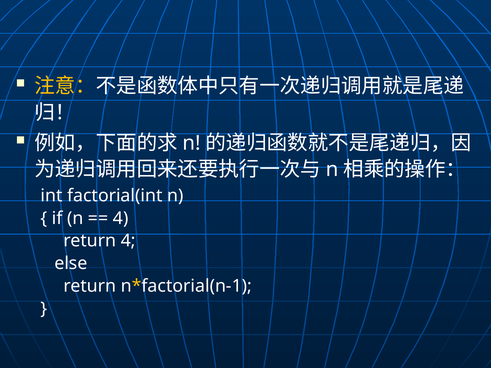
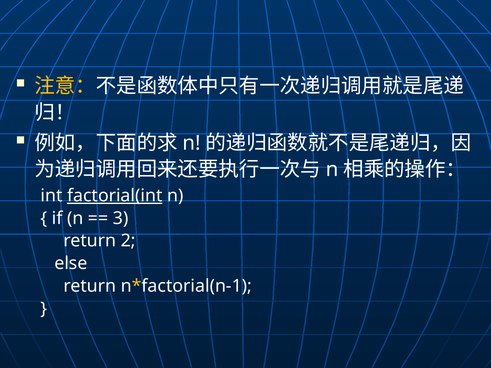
factorial(int underline: none -> present
4 at (121, 218): 4 -> 3
return 4: 4 -> 2
